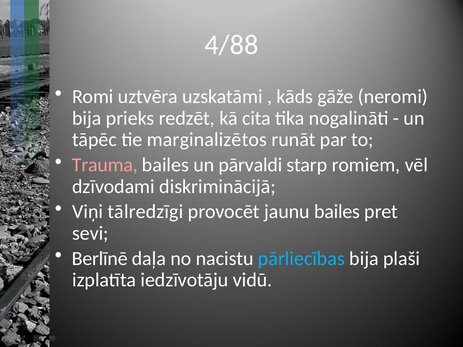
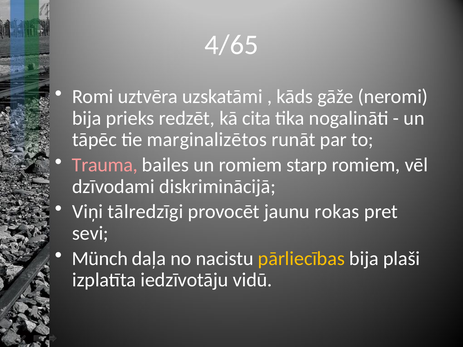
4/88: 4/88 -> 4/65
un pārvaldi: pārvaldi -> romiem
jaunu bailes: bailes -> rokas
Berlīnē: Berlīnē -> Münch
pārliecības colour: light blue -> yellow
